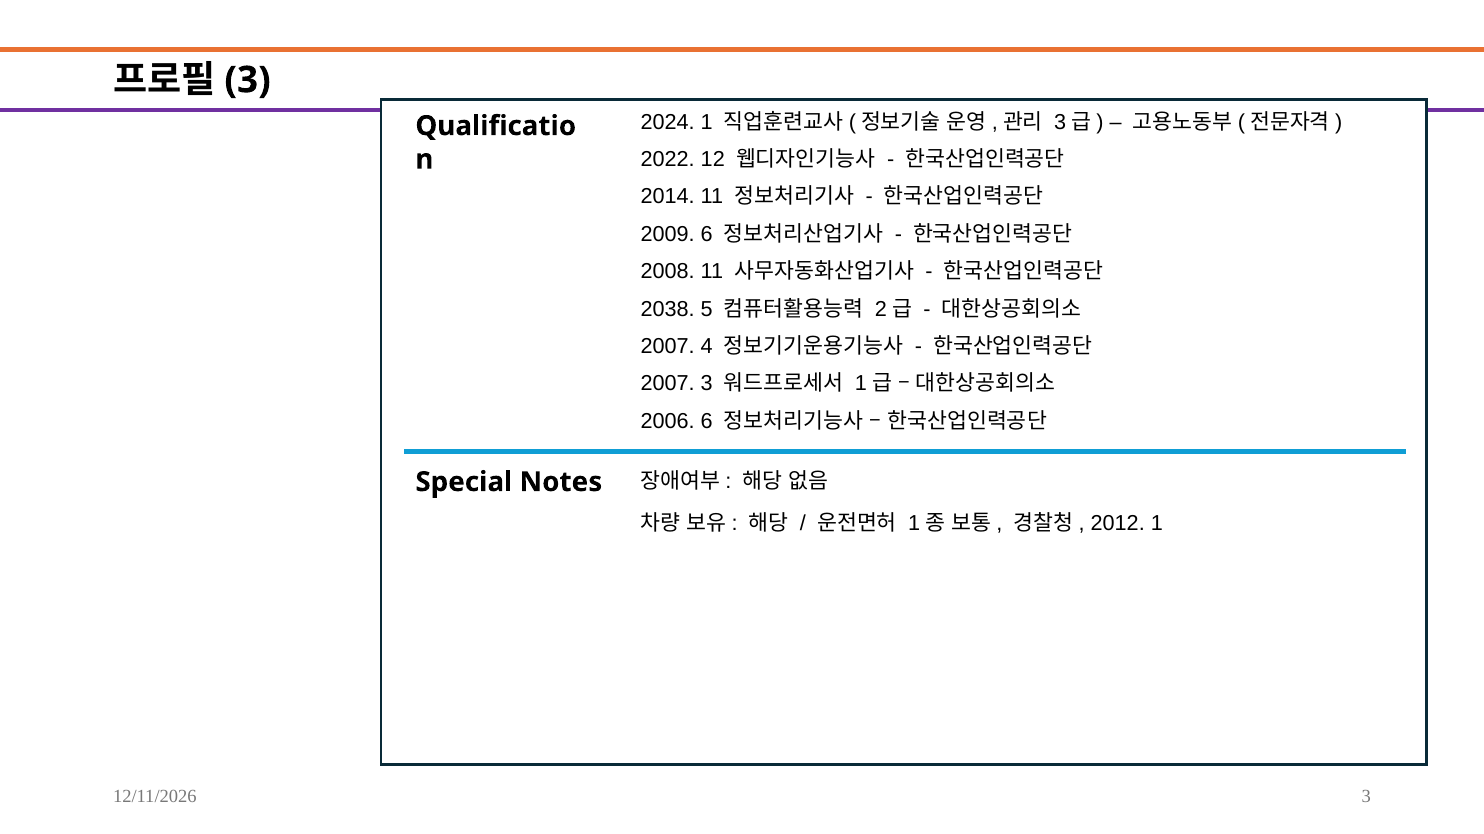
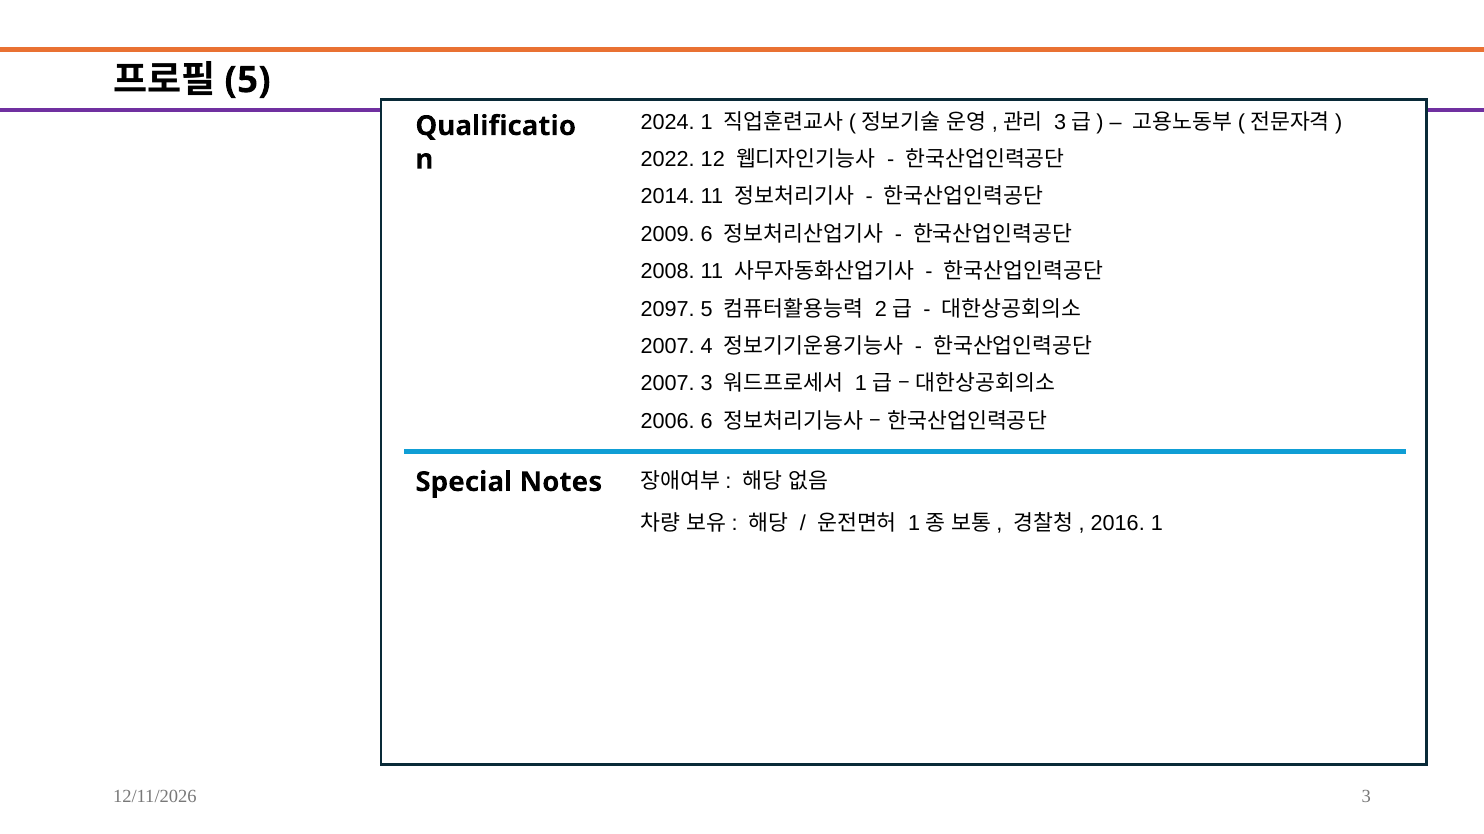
3 at (248, 80): 3 -> 5
2038: 2038 -> 2097
2012: 2012 -> 2016
